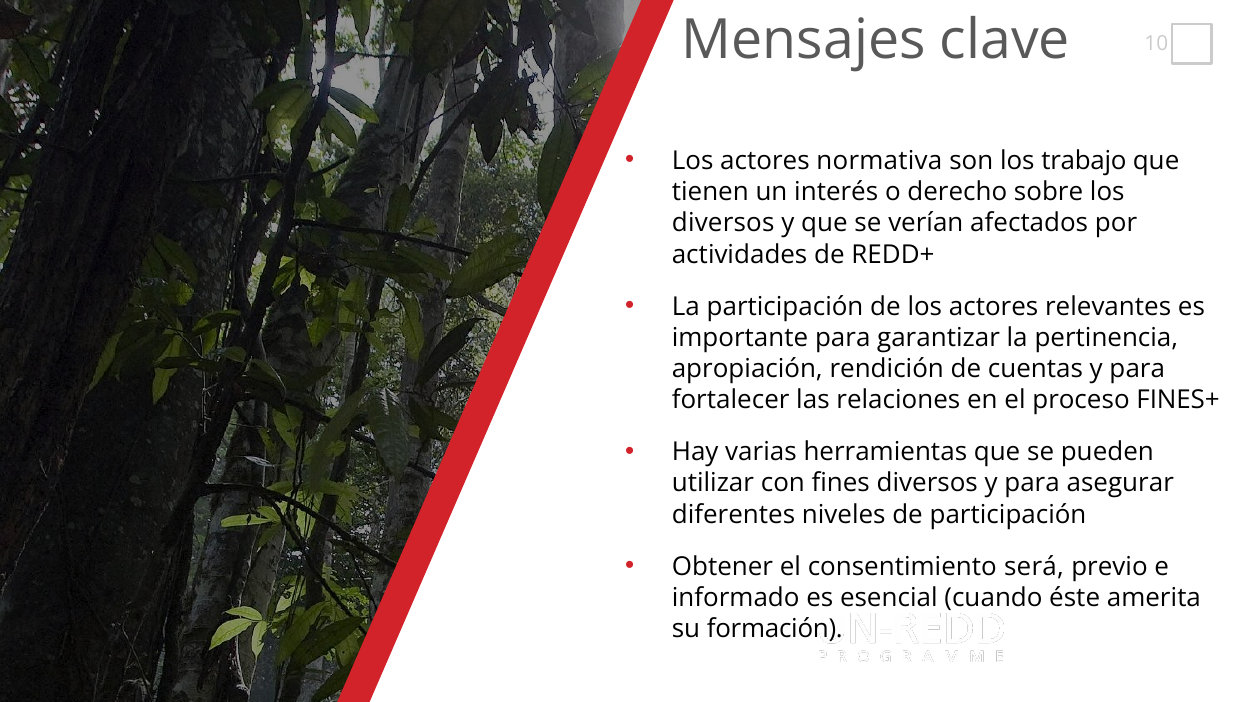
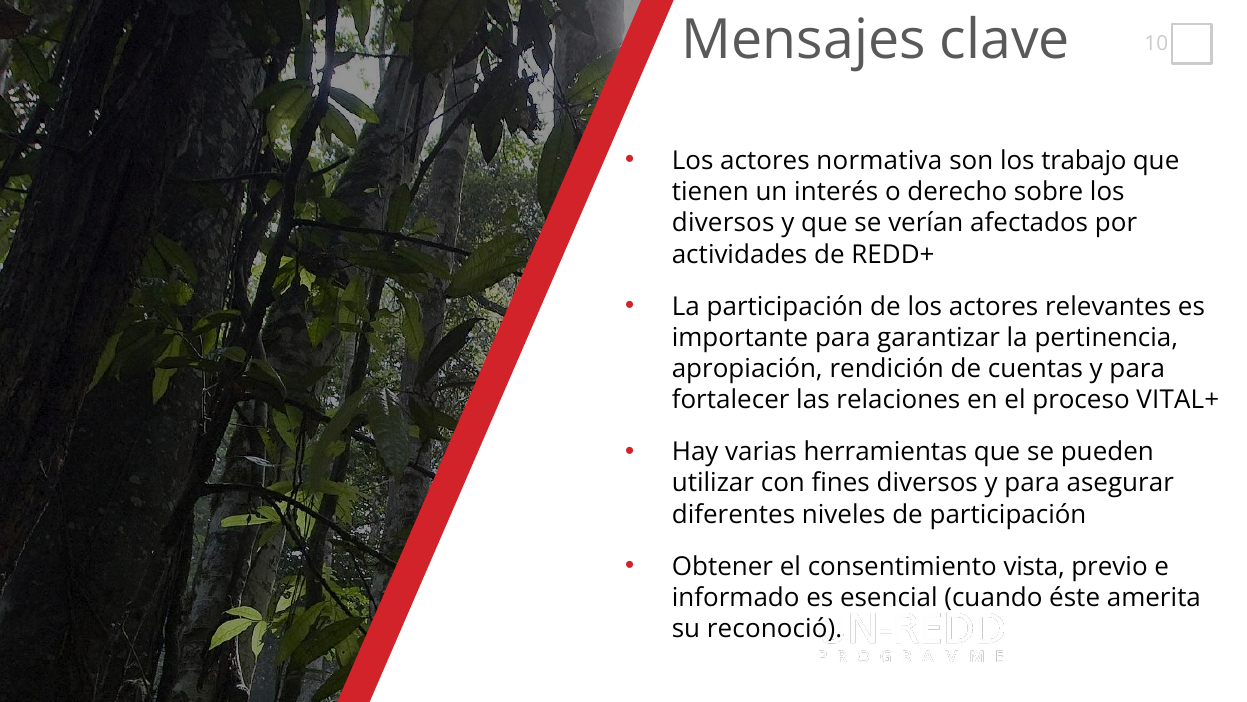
FINES+: FINES+ -> VITAL+
será: será -> vista
formación: formación -> reconoció
